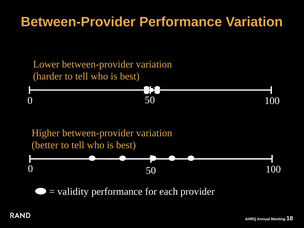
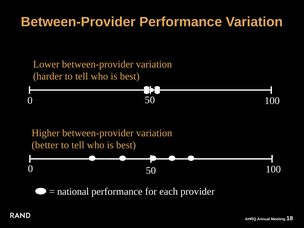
validity: validity -> national
